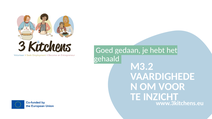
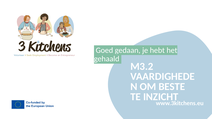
VOOR: VOOR -> BESTE
